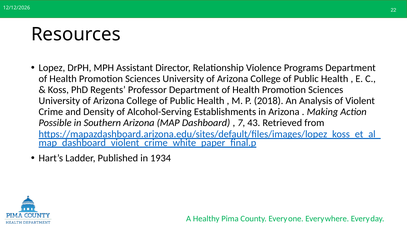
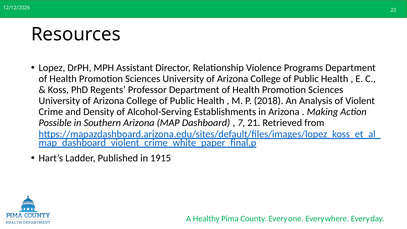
43: 43 -> 21
1934: 1934 -> 1915
